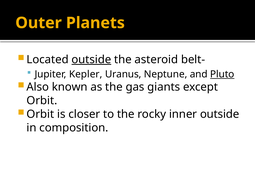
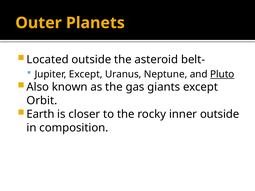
outside at (91, 60) underline: present -> none
Jupiter Kepler: Kepler -> Except
Orbit at (40, 114): Orbit -> Earth
